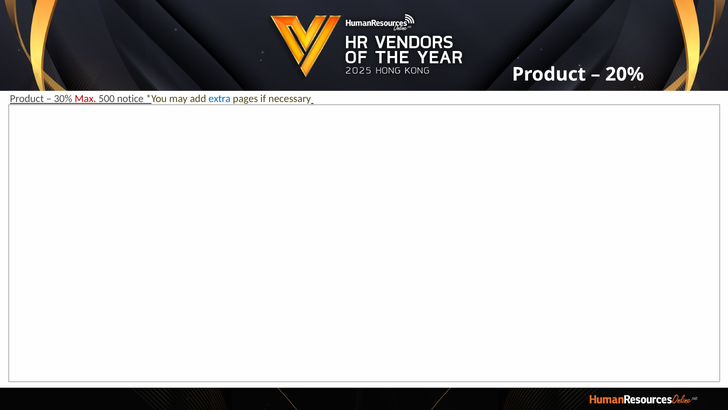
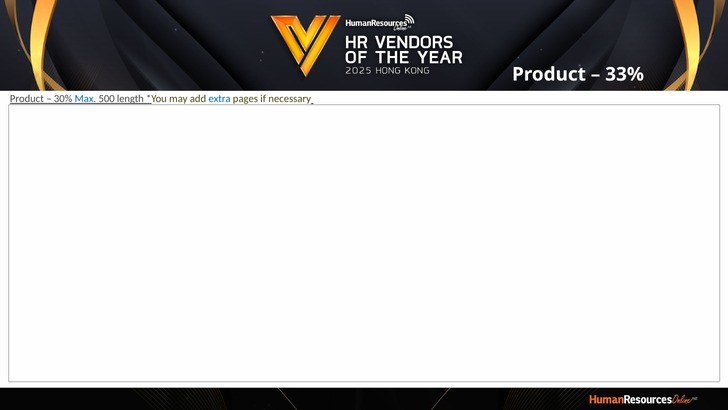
20%: 20% -> 33%
Max colour: red -> blue
notice: notice -> length
